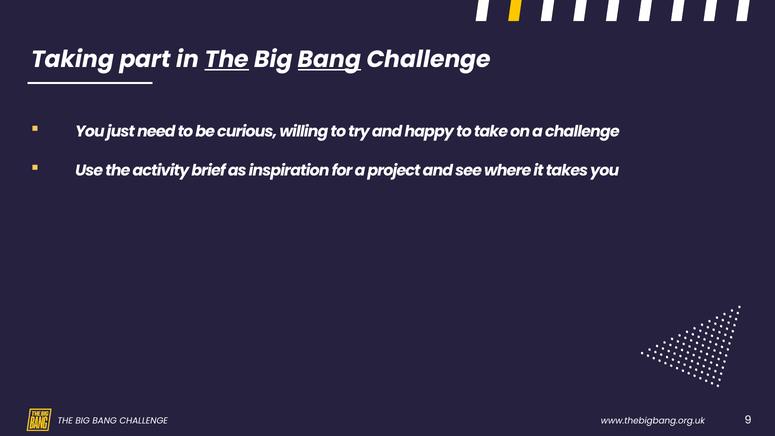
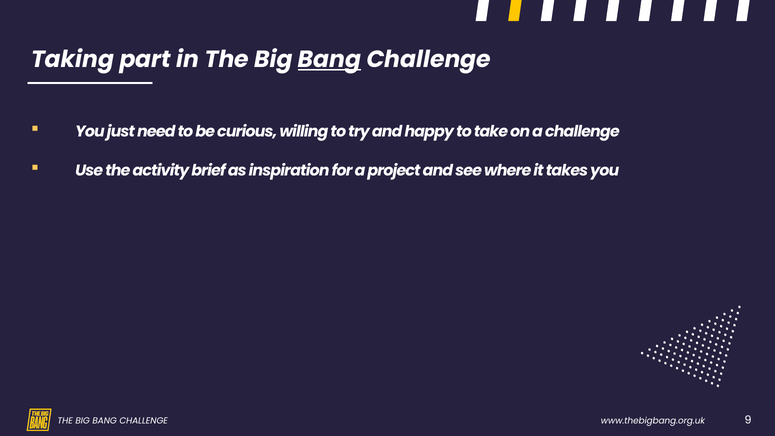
The at (227, 60) underline: present -> none
